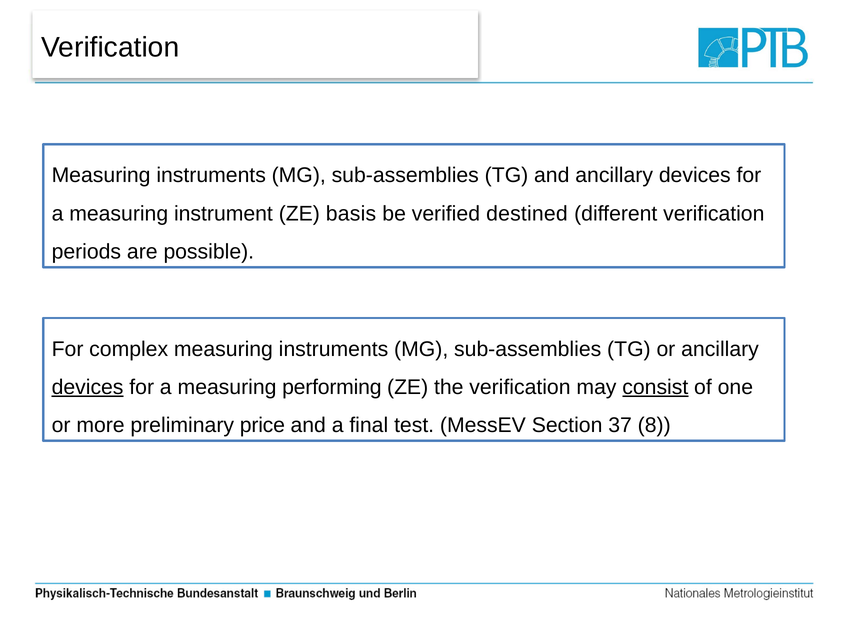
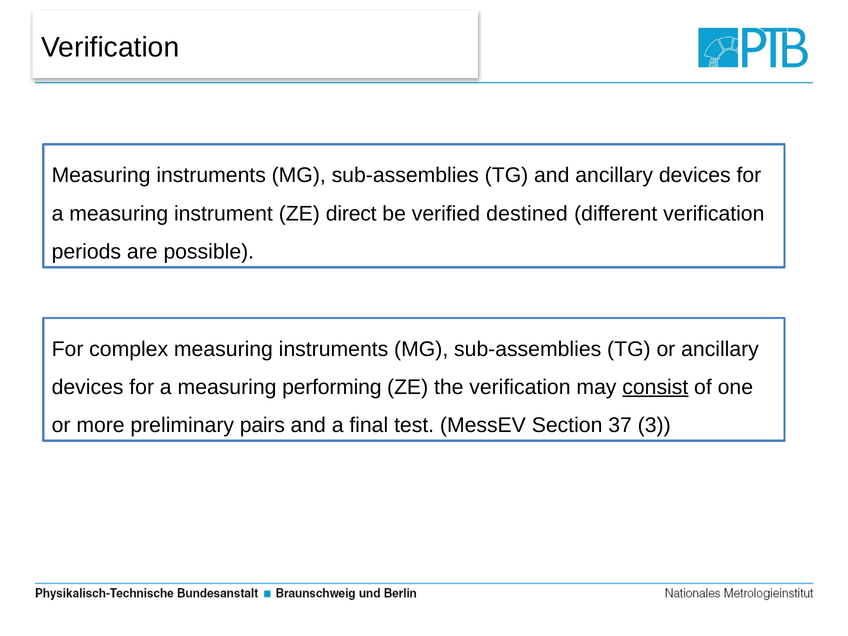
basis: basis -> direct
devices at (88, 387) underline: present -> none
price: price -> pairs
8: 8 -> 3
